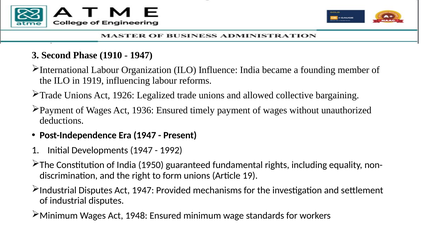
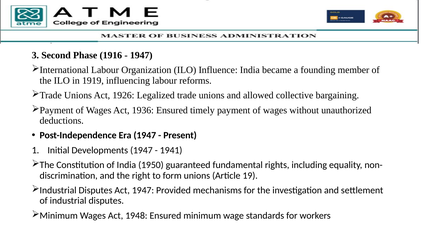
1910: 1910 -> 1916
1992: 1992 -> 1941
